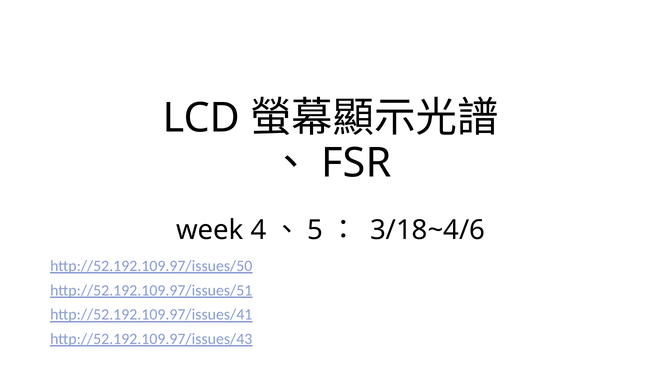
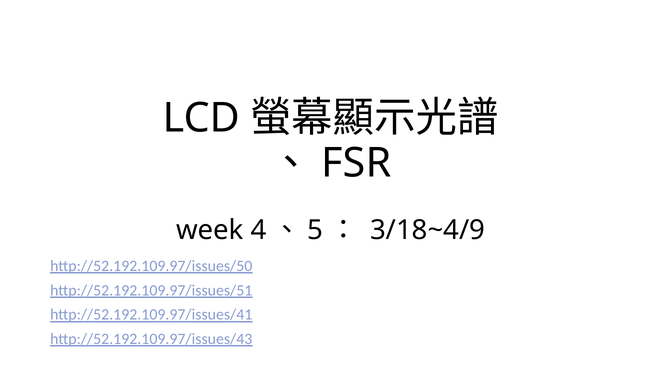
3/18~4/6: 3/18~4/6 -> 3/18~4/9
